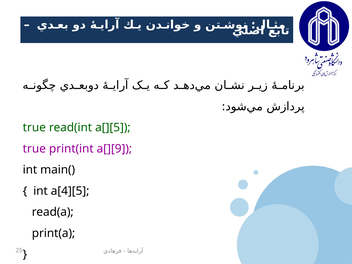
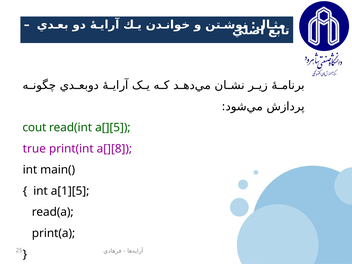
true at (34, 128): true -> cout
a[][9: a[][9 -> a[][8
a[4][5: a[4][5 -> a[1][5
